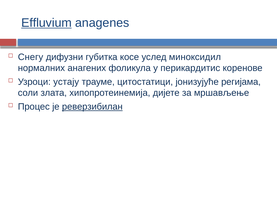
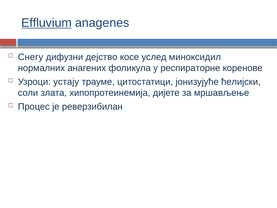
губитка: губитка -> дејство
перикардитис: перикардитис -> респираторне
регијама: регијама -> ћелијски
реверзибилан underline: present -> none
